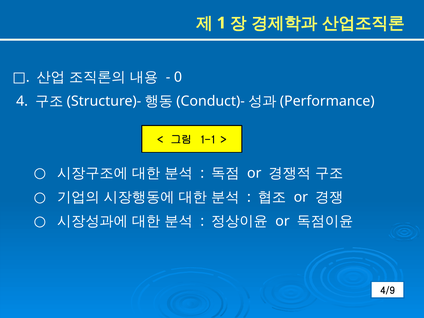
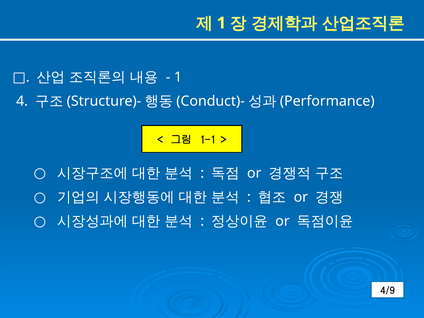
0 at (178, 77): 0 -> 1
